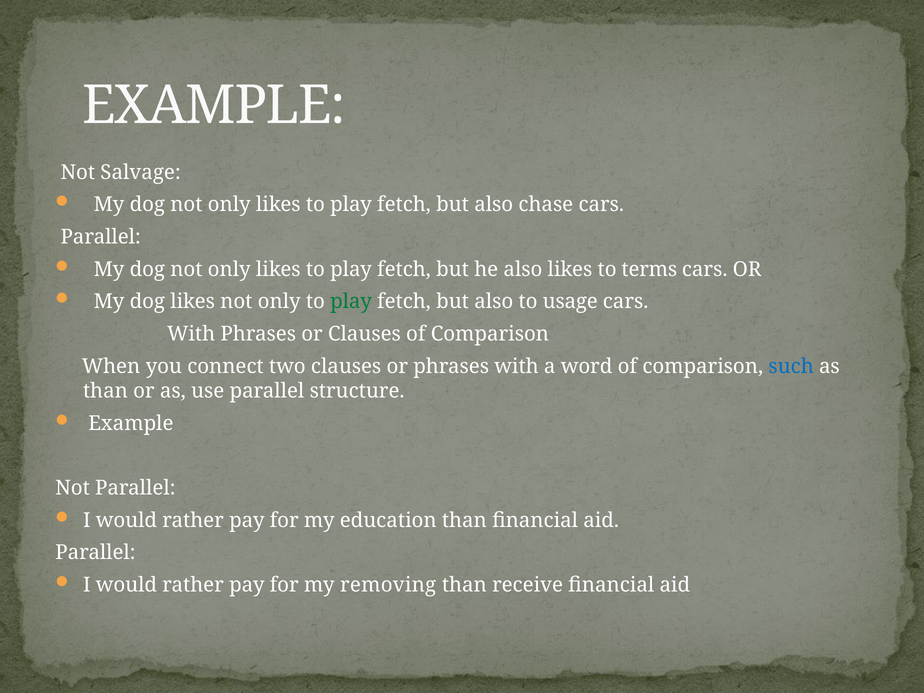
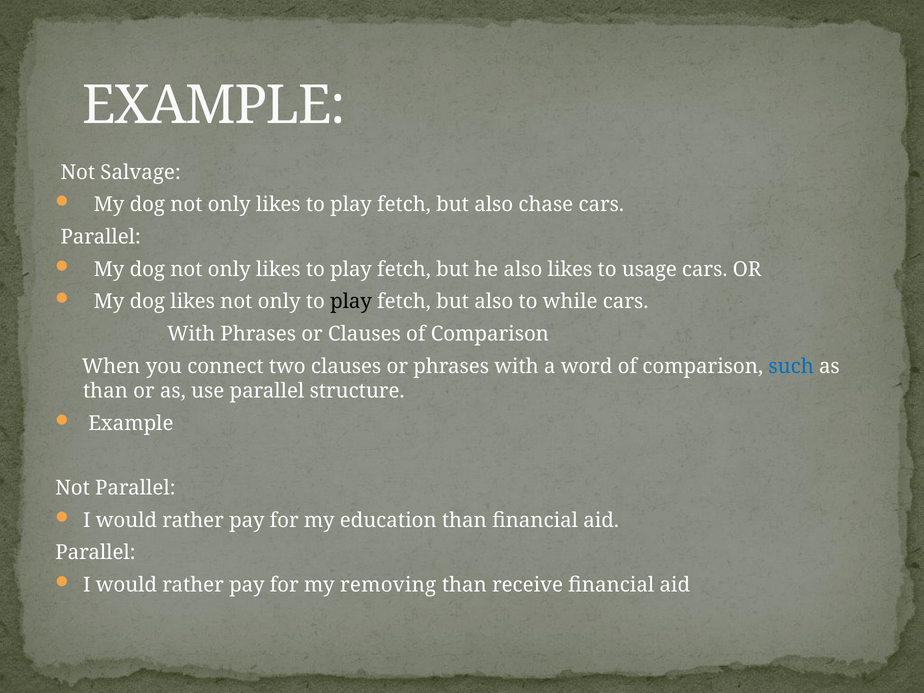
terms: terms -> usage
play at (351, 302) colour: green -> black
usage: usage -> while
